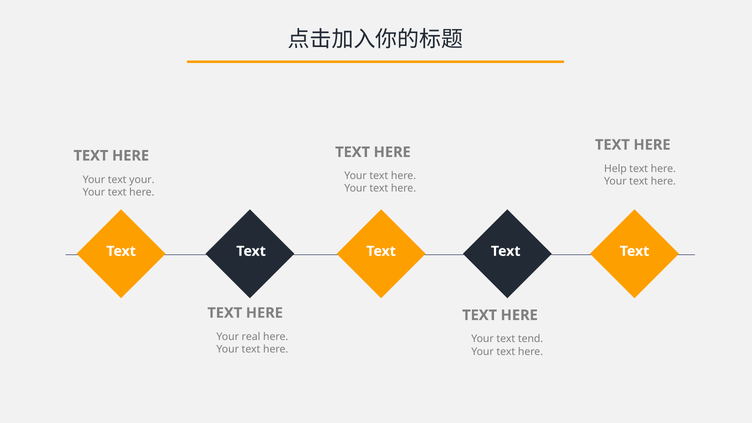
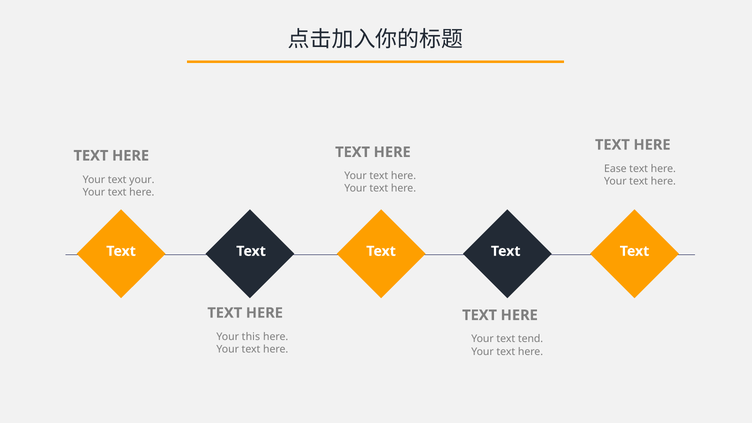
Help: Help -> Ease
real: real -> this
